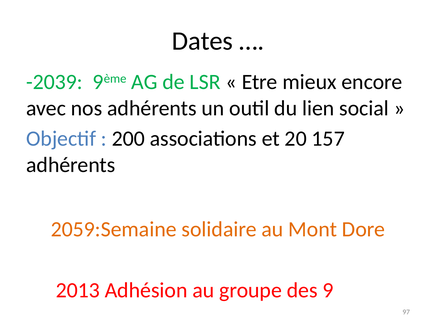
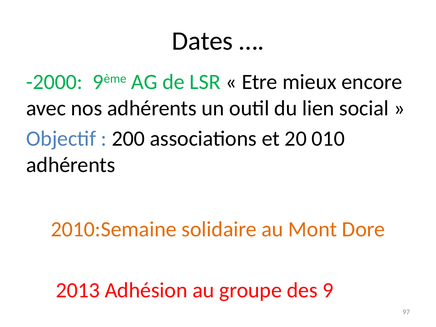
-2039: -2039 -> -2000
157: 157 -> 010
2059:Semaine: 2059:Semaine -> 2010:Semaine
